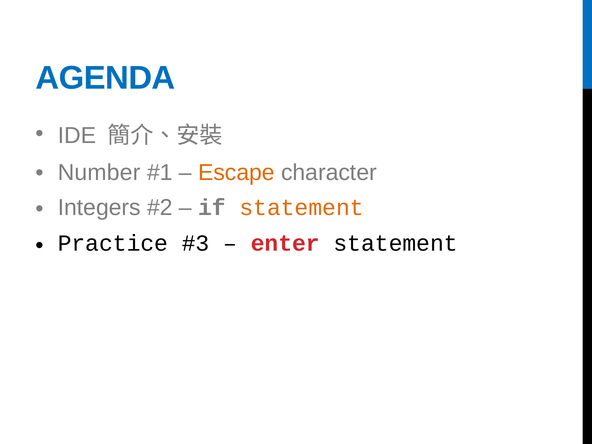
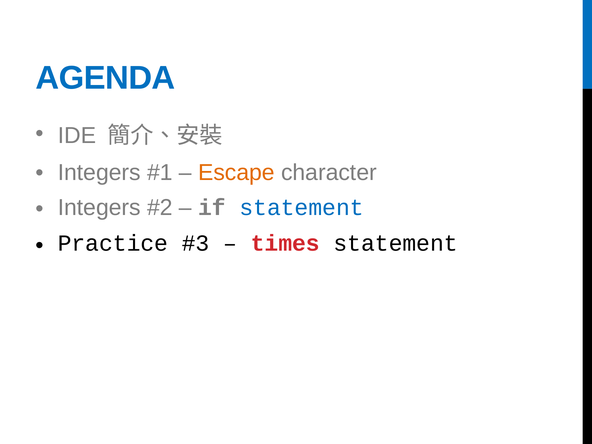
Number at (99, 172): Number -> Integers
statement at (302, 208) colour: orange -> blue
enter: enter -> times
